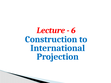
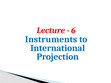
Construction: Construction -> Instruments
